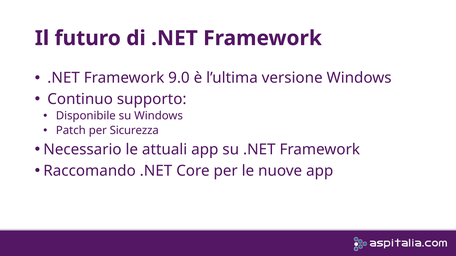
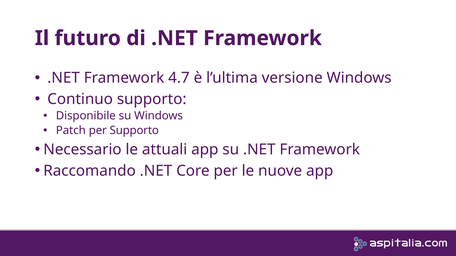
9.0: 9.0 -> 4.7
per Sicurezza: Sicurezza -> Supporto
